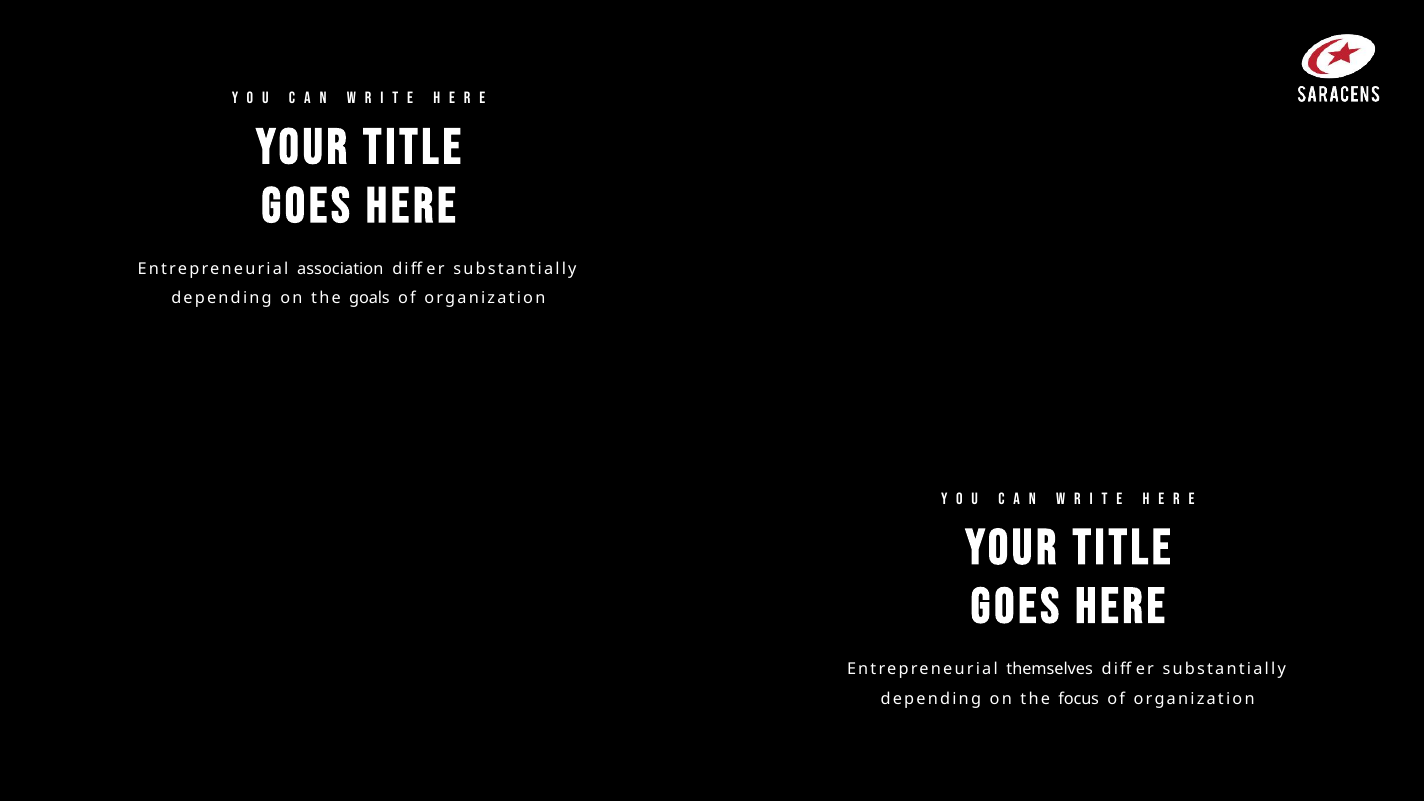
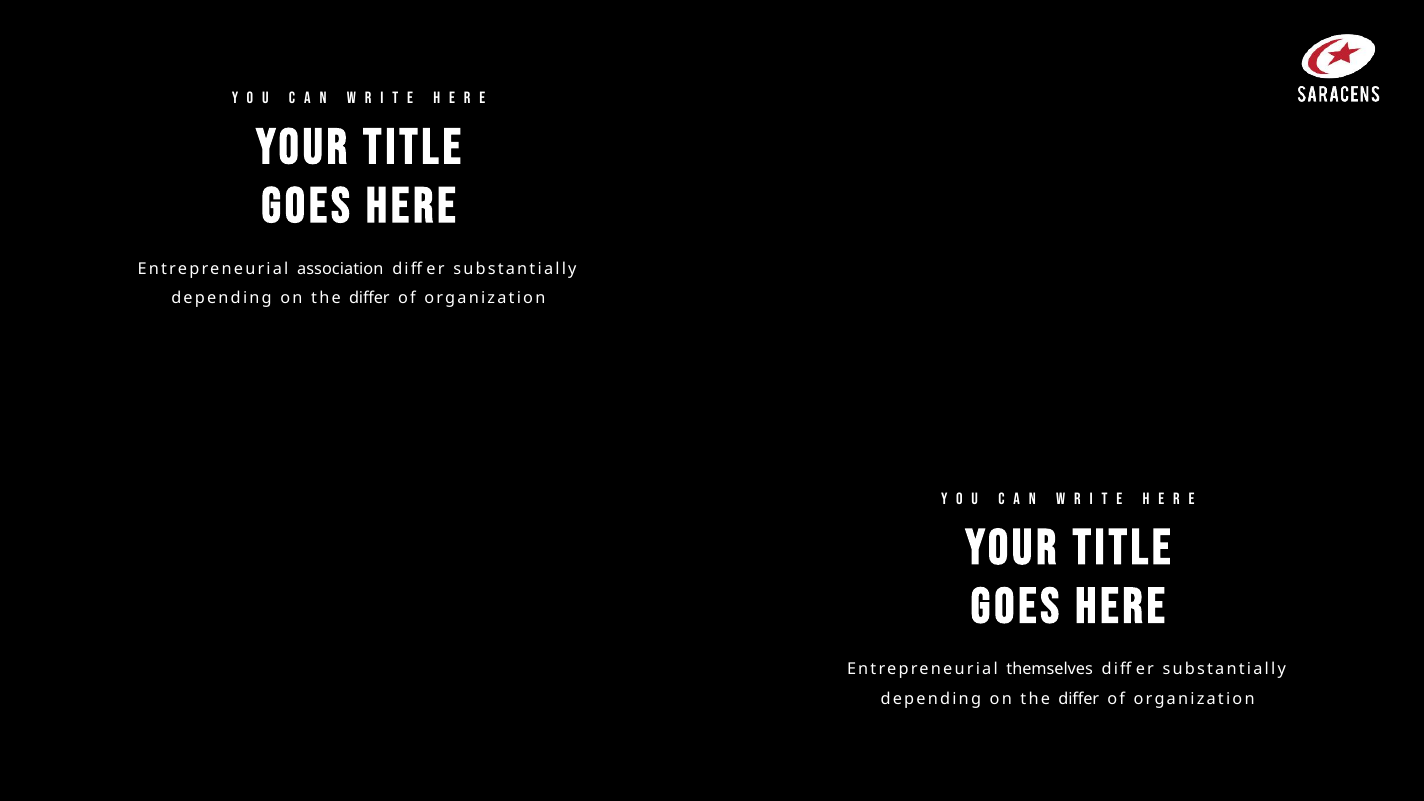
goals at (369, 299): goals -> differ
focus at (1079, 699): focus -> differ
